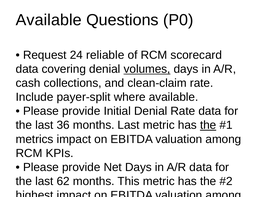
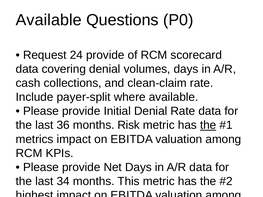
24 reliable: reliable -> provide
volumes underline: present -> none
months Last: Last -> Risk
62: 62 -> 34
